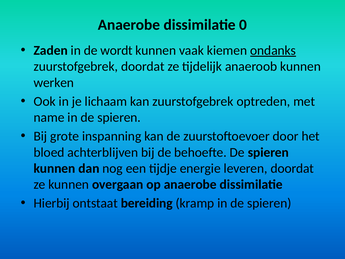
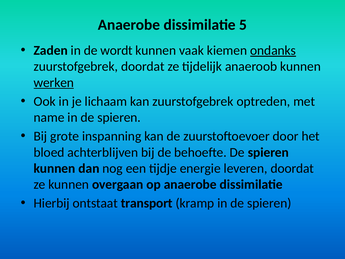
0: 0 -> 5
werken underline: none -> present
bereiding: bereiding -> transport
